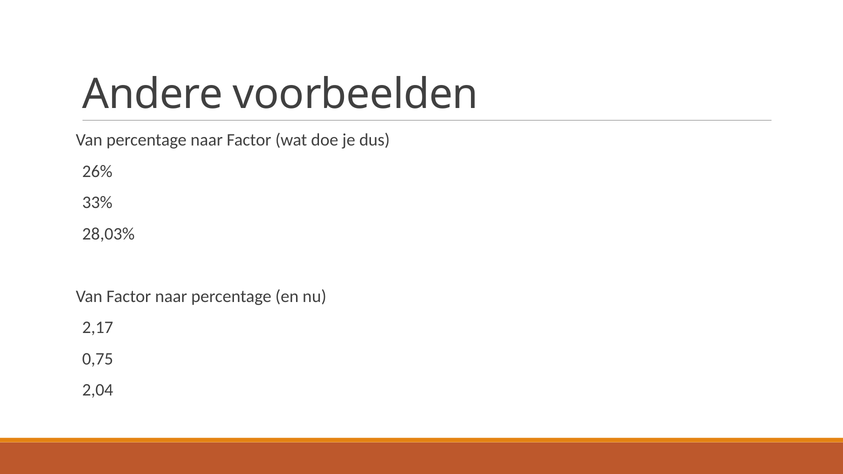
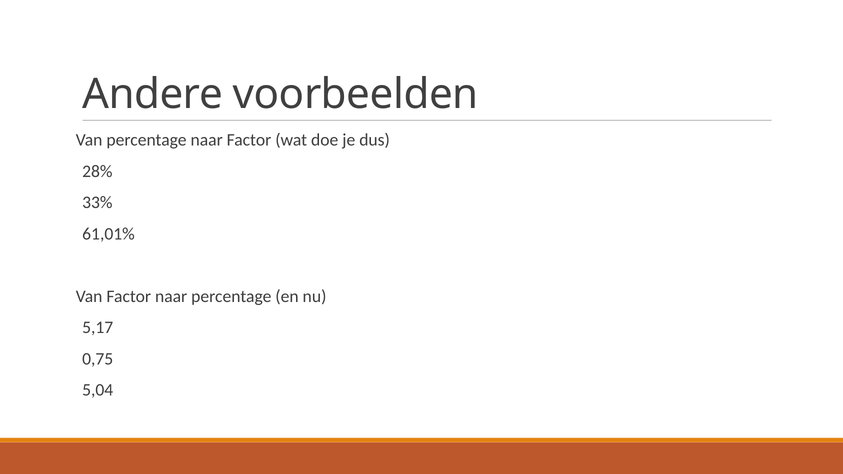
26%: 26% -> 28%
28,03%: 28,03% -> 61,01%
2,17: 2,17 -> 5,17
2,04: 2,04 -> 5,04
